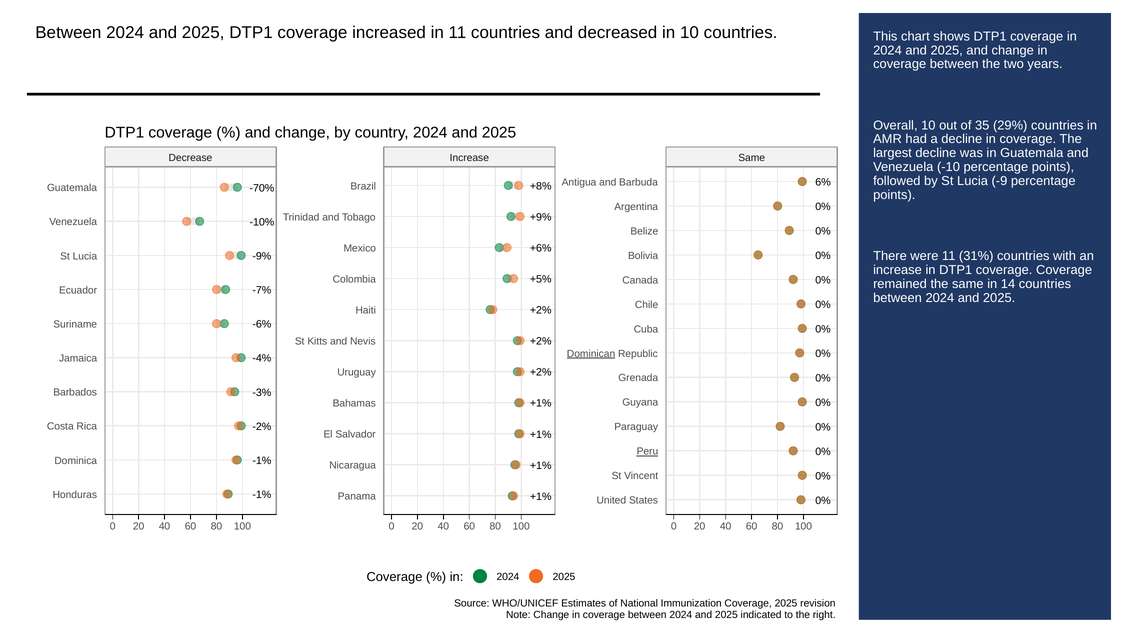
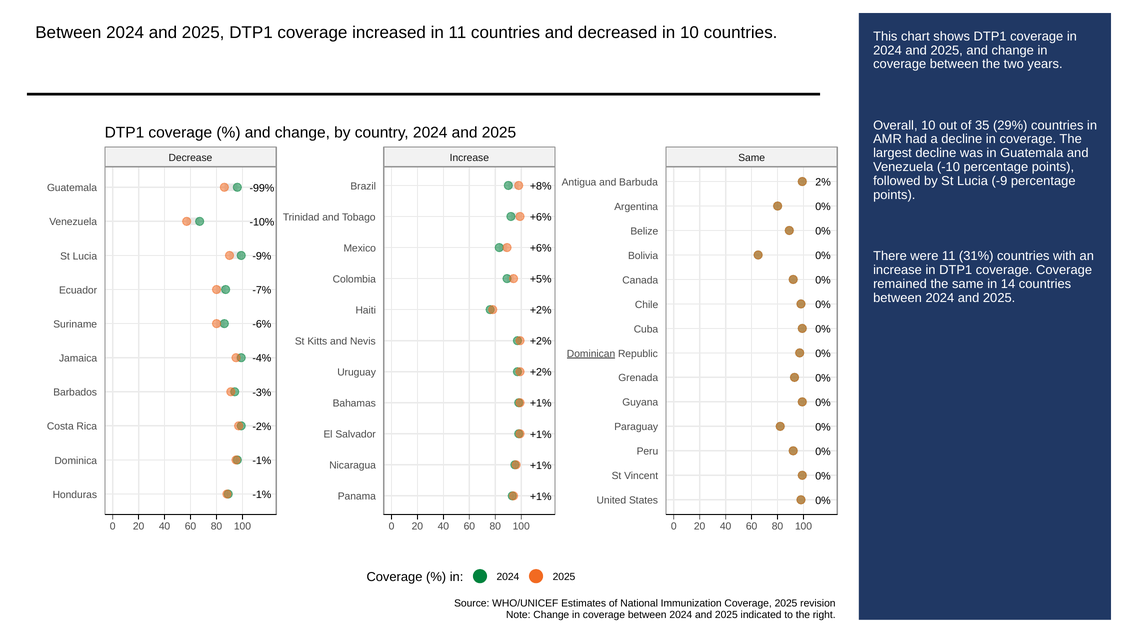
6%: 6% -> 2%
-70%: -70% -> -99%
+9% at (541, 217): +9% -> +6%
Peru underline: present -> none
